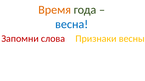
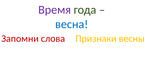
Время colour: orange -> purple
